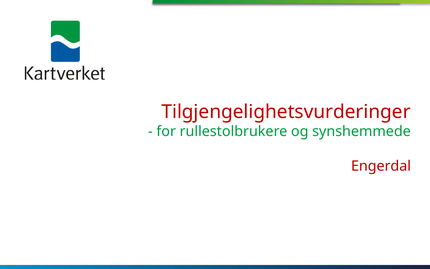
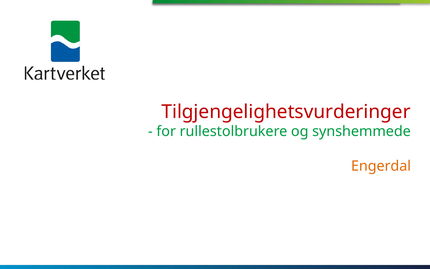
Engerdal colour: red -> orange
